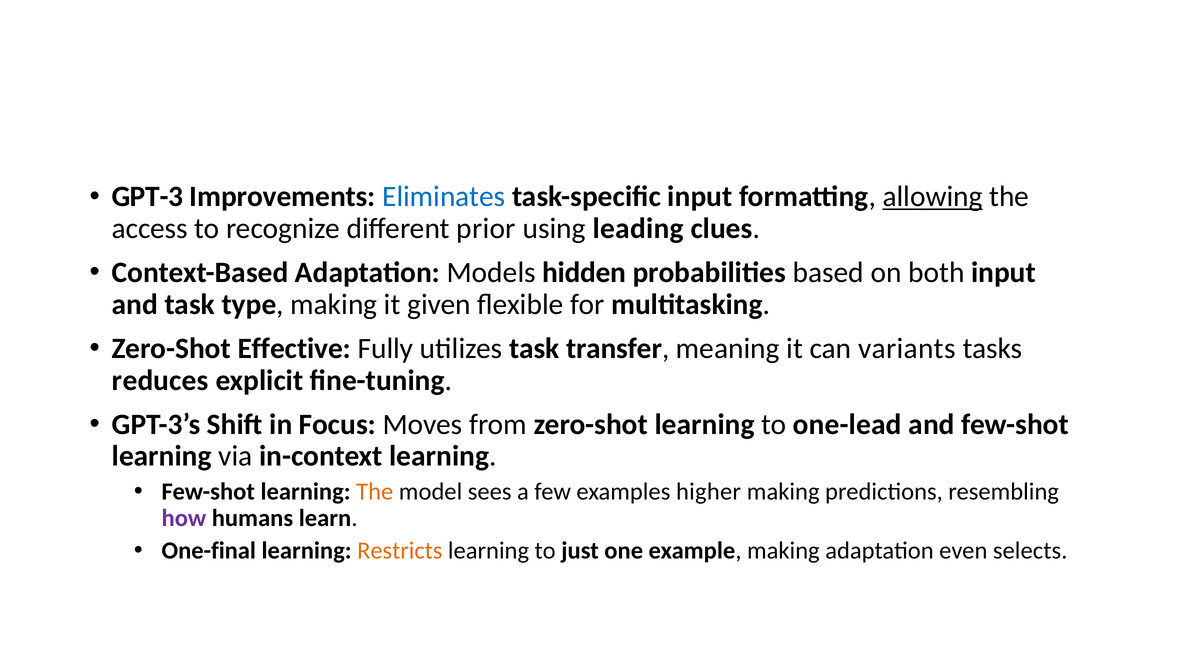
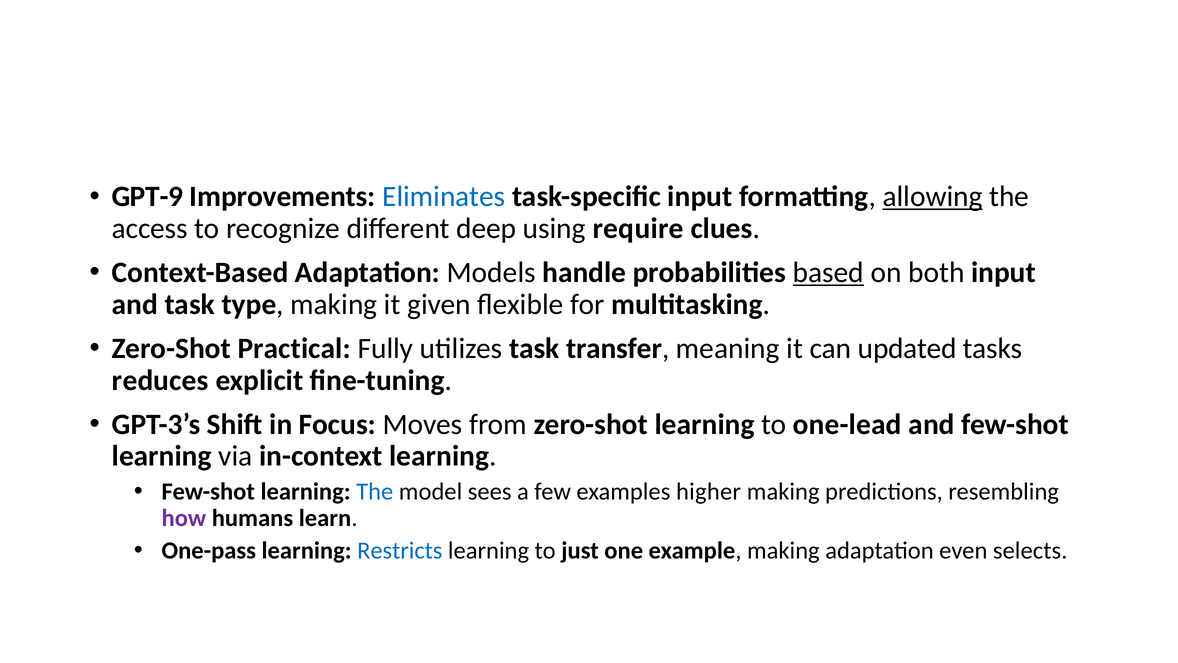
GPT-3: GPT-3 -> GPT-9
prior: prior -> deep
leading: leading -> require
hidden: hidden -> handle
based underline: none -> present
Effective: Effective -> Practical
variants: variants -> updated
The at (375, 491) colour: orange -> blue
One-final: One-final -> One-pass
Restricts colour: orange -> blue
